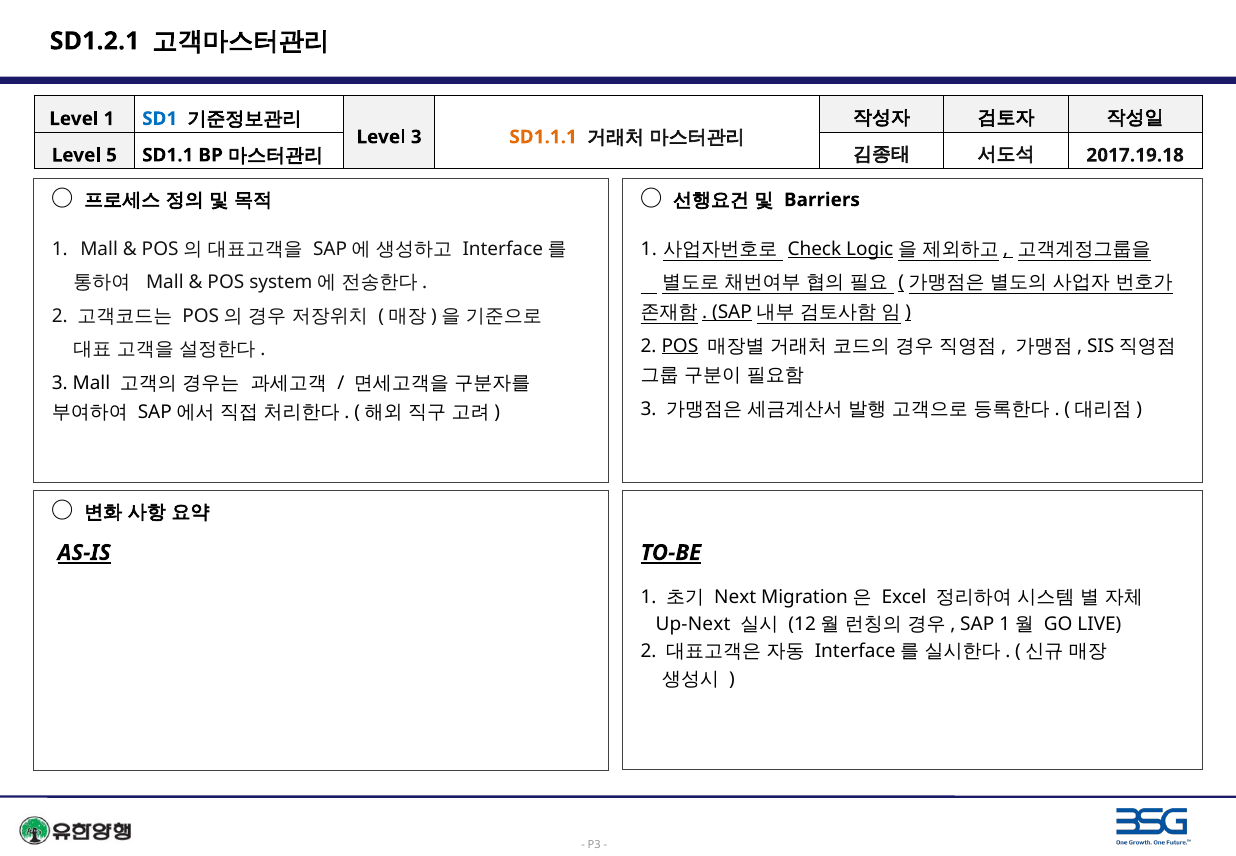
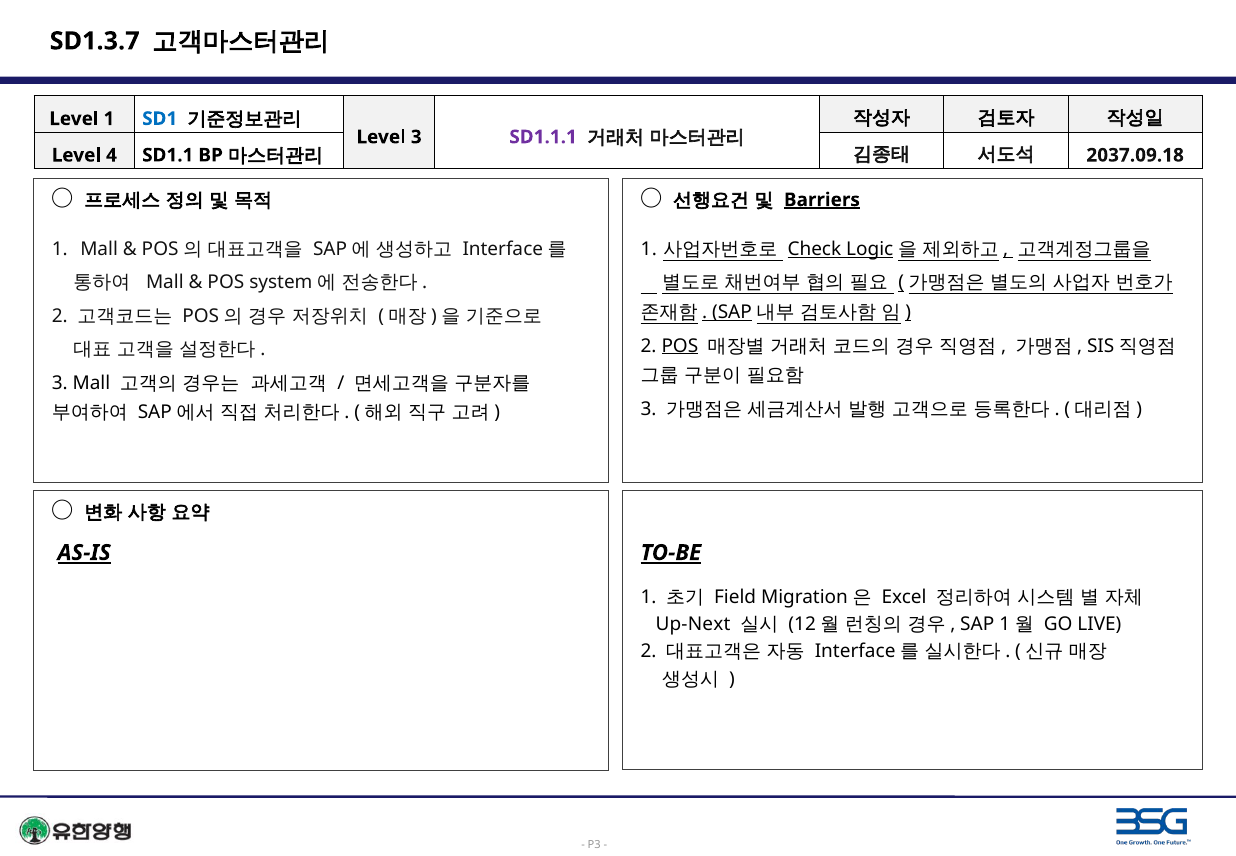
SD1.2.1: SD1.2.1 -> SD1.3.7
SD1.1.1 colour: orange -> purple
5: 5 -> 4
2017.19.18: 2017.19.18 -> 2037.09.18
Barriers underline: none -> present
Next: Next -> Field
